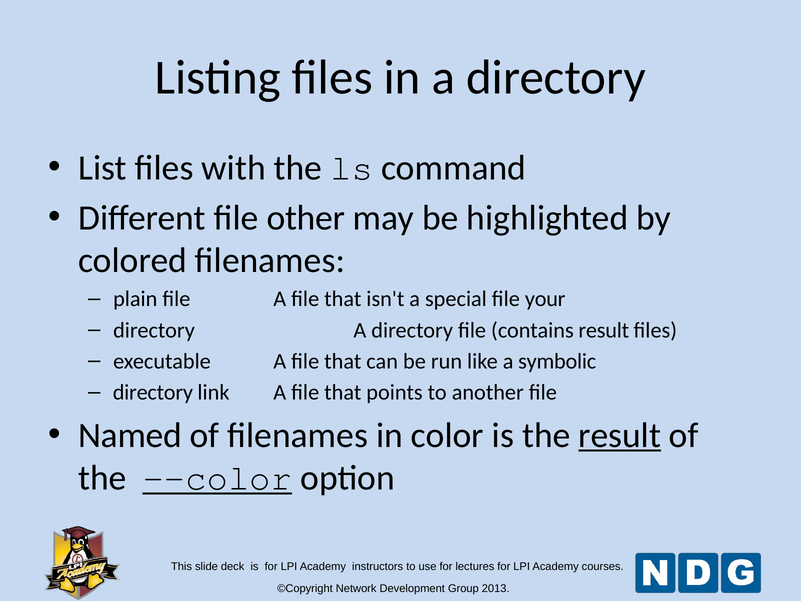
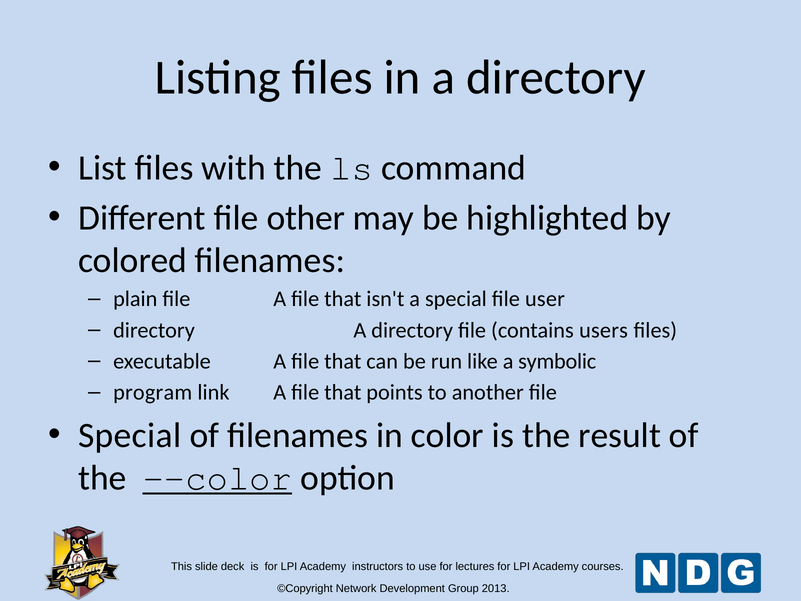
your: your -> user
contains result: result -> users
directory at (153, 392): directory -> program
Named at (130, 435): Named -> Special
result at (620, 435) underline: present -> none
